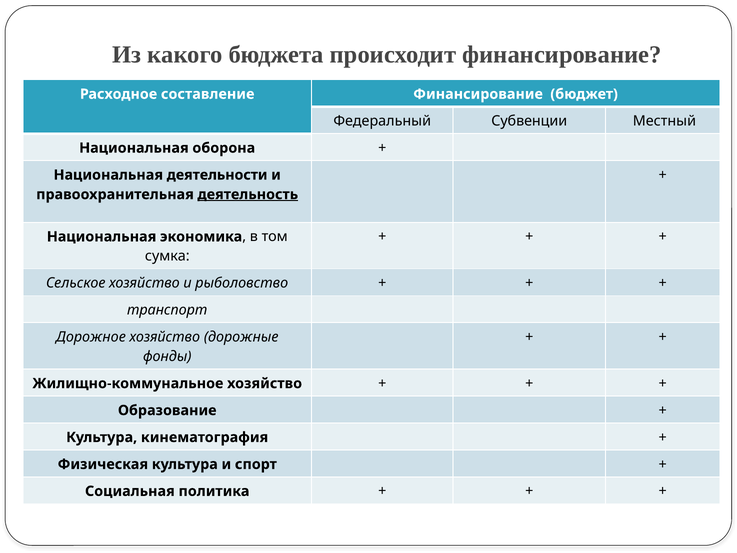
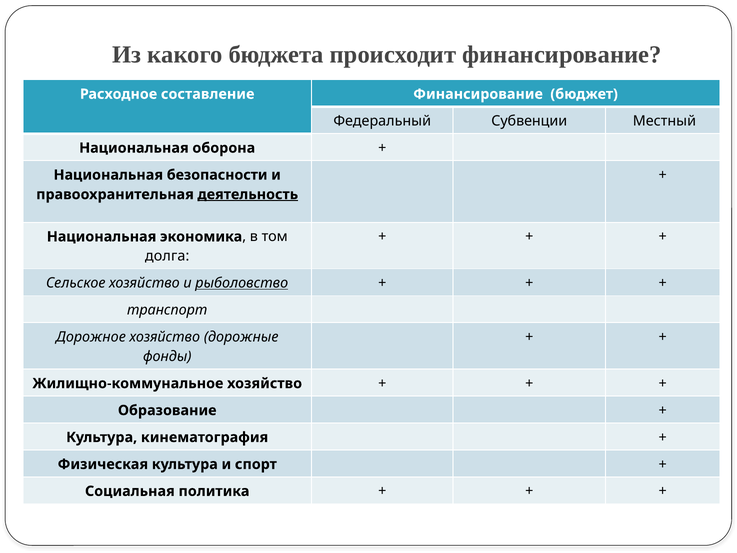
деятельности: деятельности -> безопасности
сумка: сумка -> долга
рыболовство underline: none -> present
